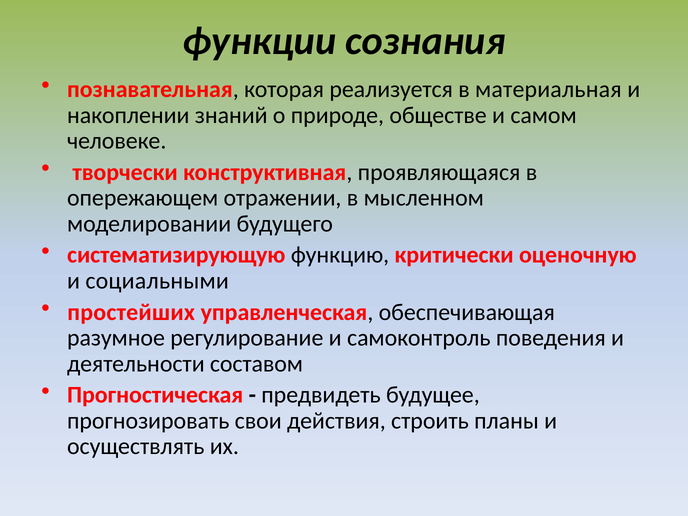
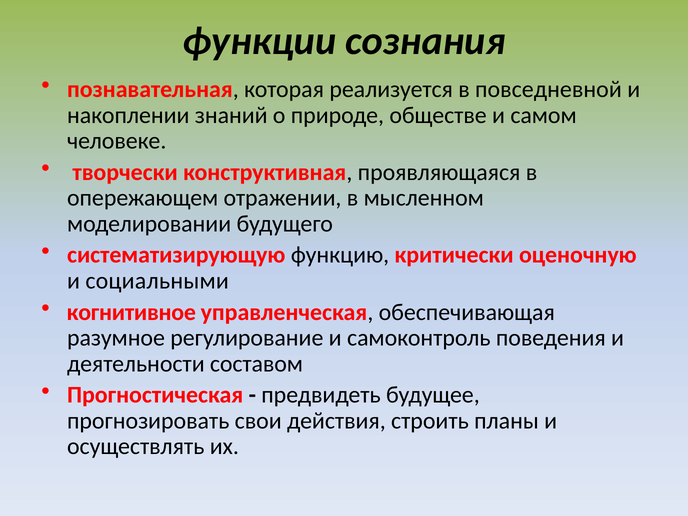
материальная: материальная -> повседневной
простейших: простейших -> когнитивное
